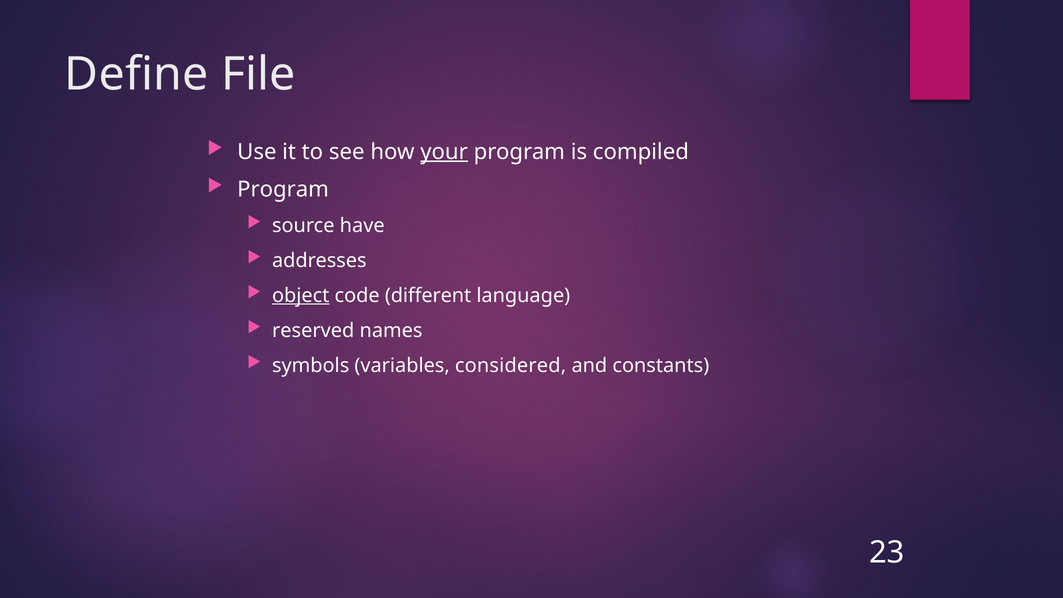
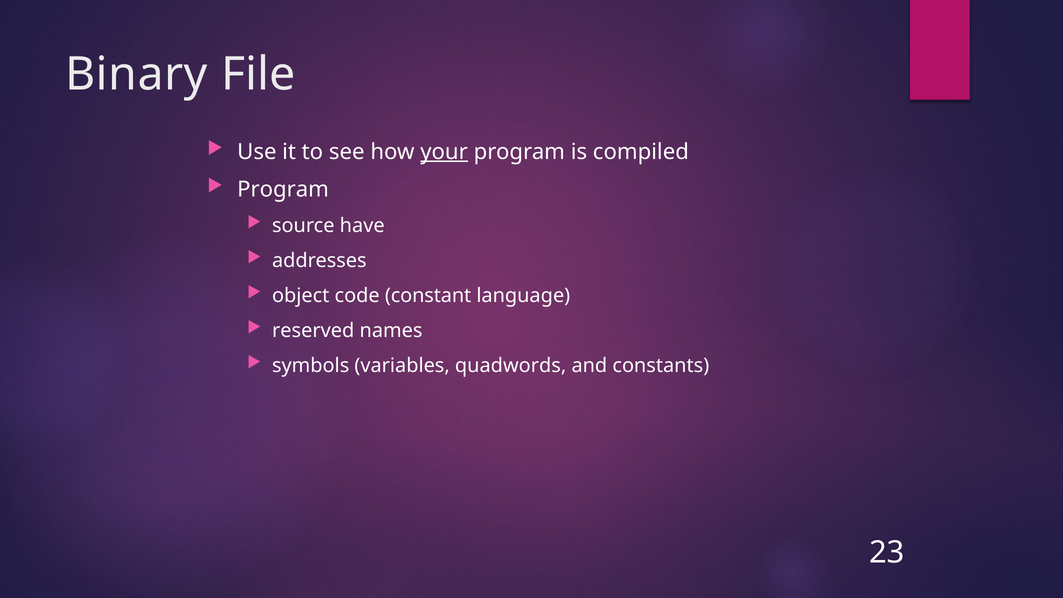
Define: Define -> Binary
object underline: present -> none
different: different -> constant
considered: considered -> quadwords
